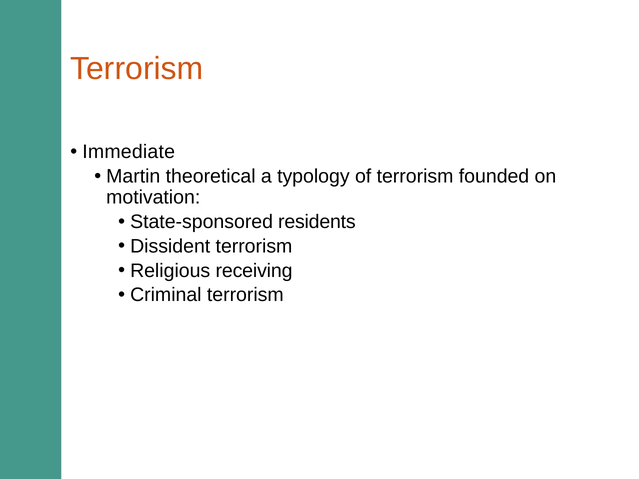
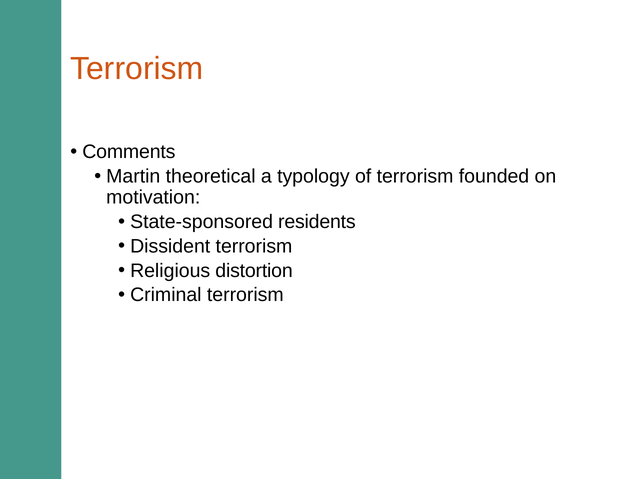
Immediate: Immediate -> Comments
receiving: receiving -> distortion
